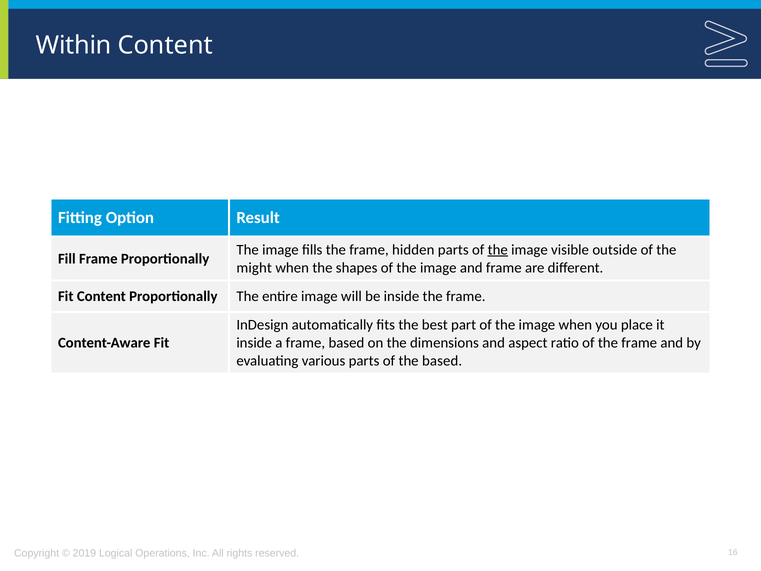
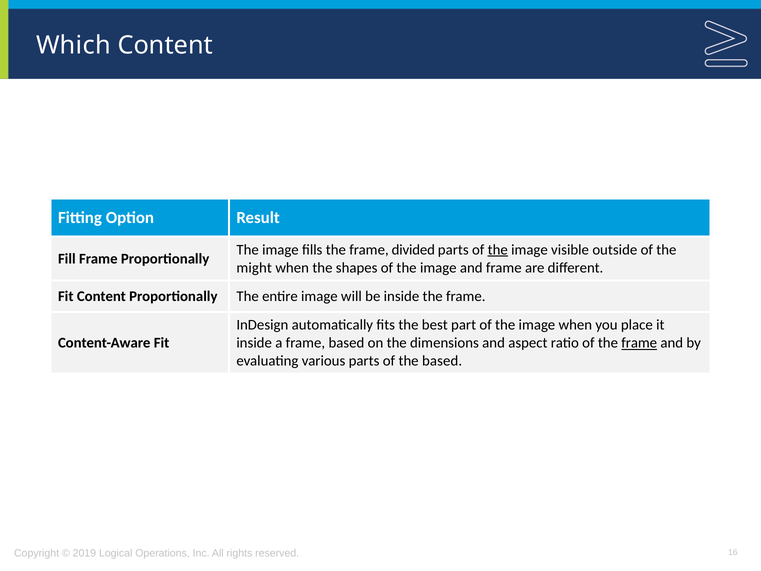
Within: Within -> Which
hidden: hidden -> divided
frame at (639, 343) underline: none -> present
